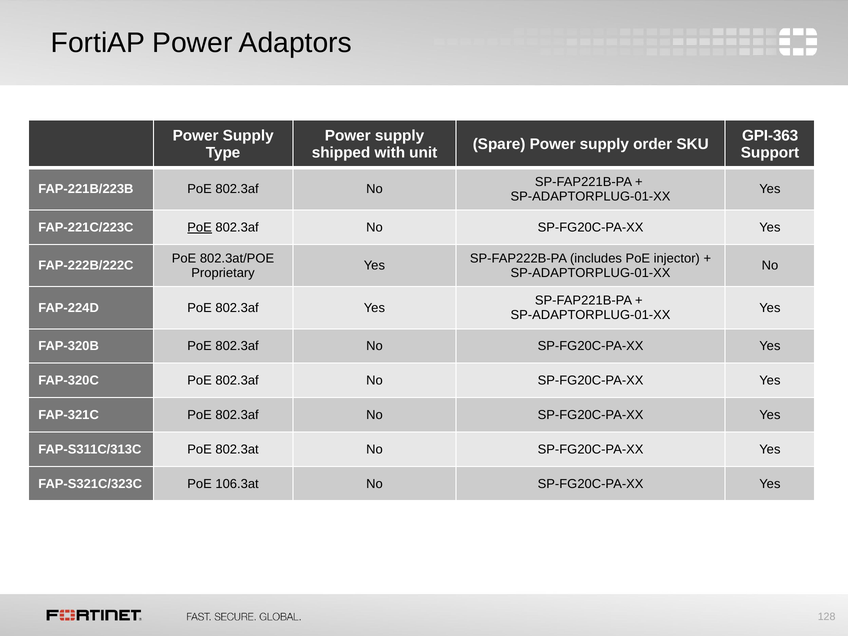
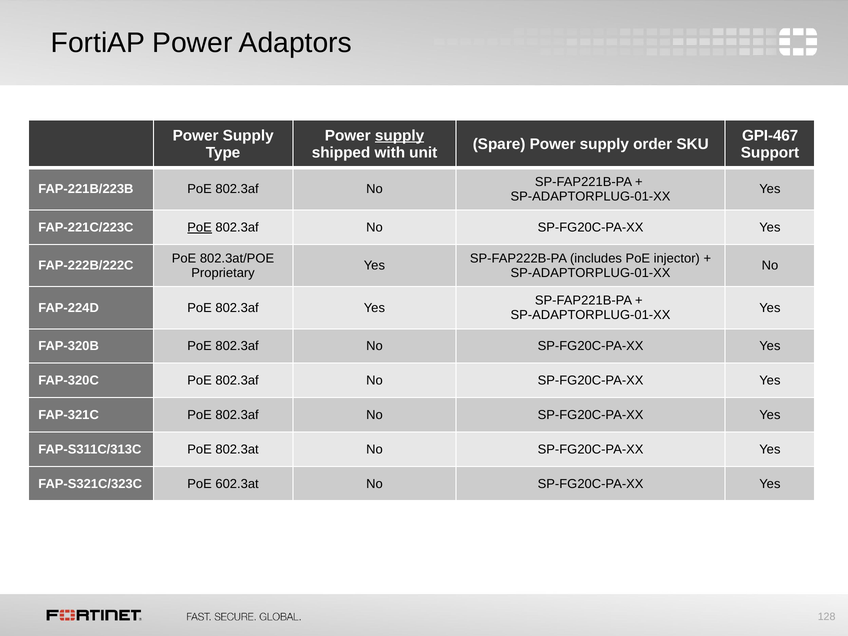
supply at (400, 136) underline: none -> present
GPI-363: GPI-363 -> GPI-467
106.3at: 106.3at -> 602.3at
